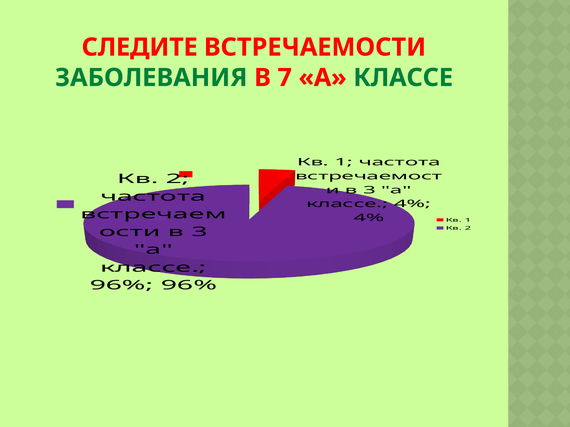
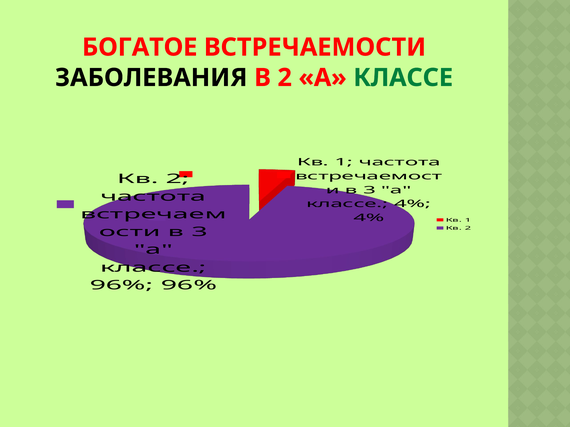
СЛЕДИТЕ: СЛЕДИТЕ -> БОГАТОЕ
ЗАБОЛЕВАНИЯ colour: green -> black
В 7: 7 -> 2
